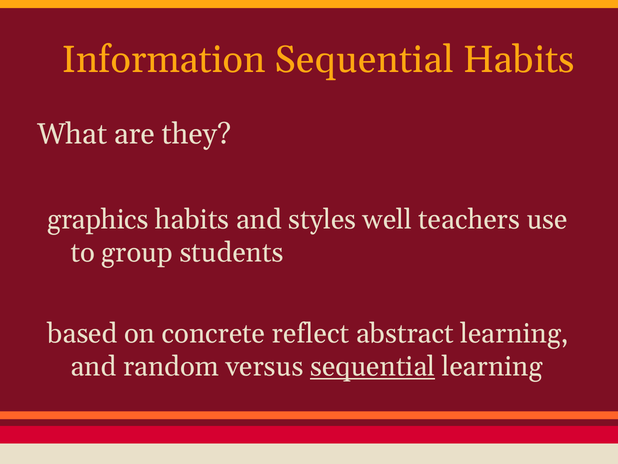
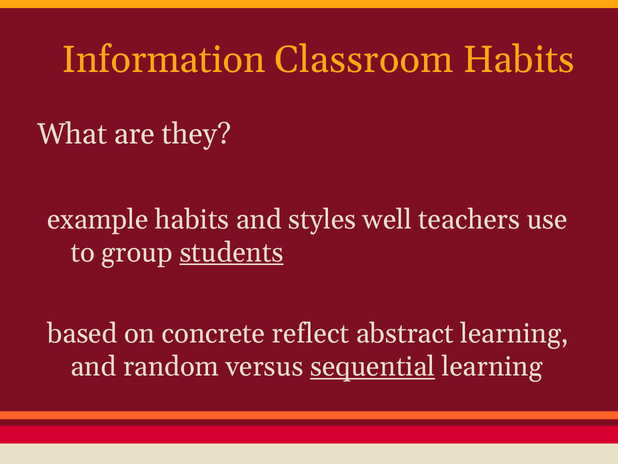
Information Sequential: Sequential -> Classroom
graphics: graphics -> example
students underline: none -> present
